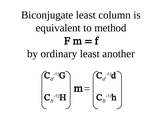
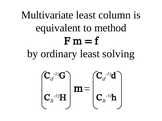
Biconjugate: Biconjugate -> Multivariate
another: another -> solving
